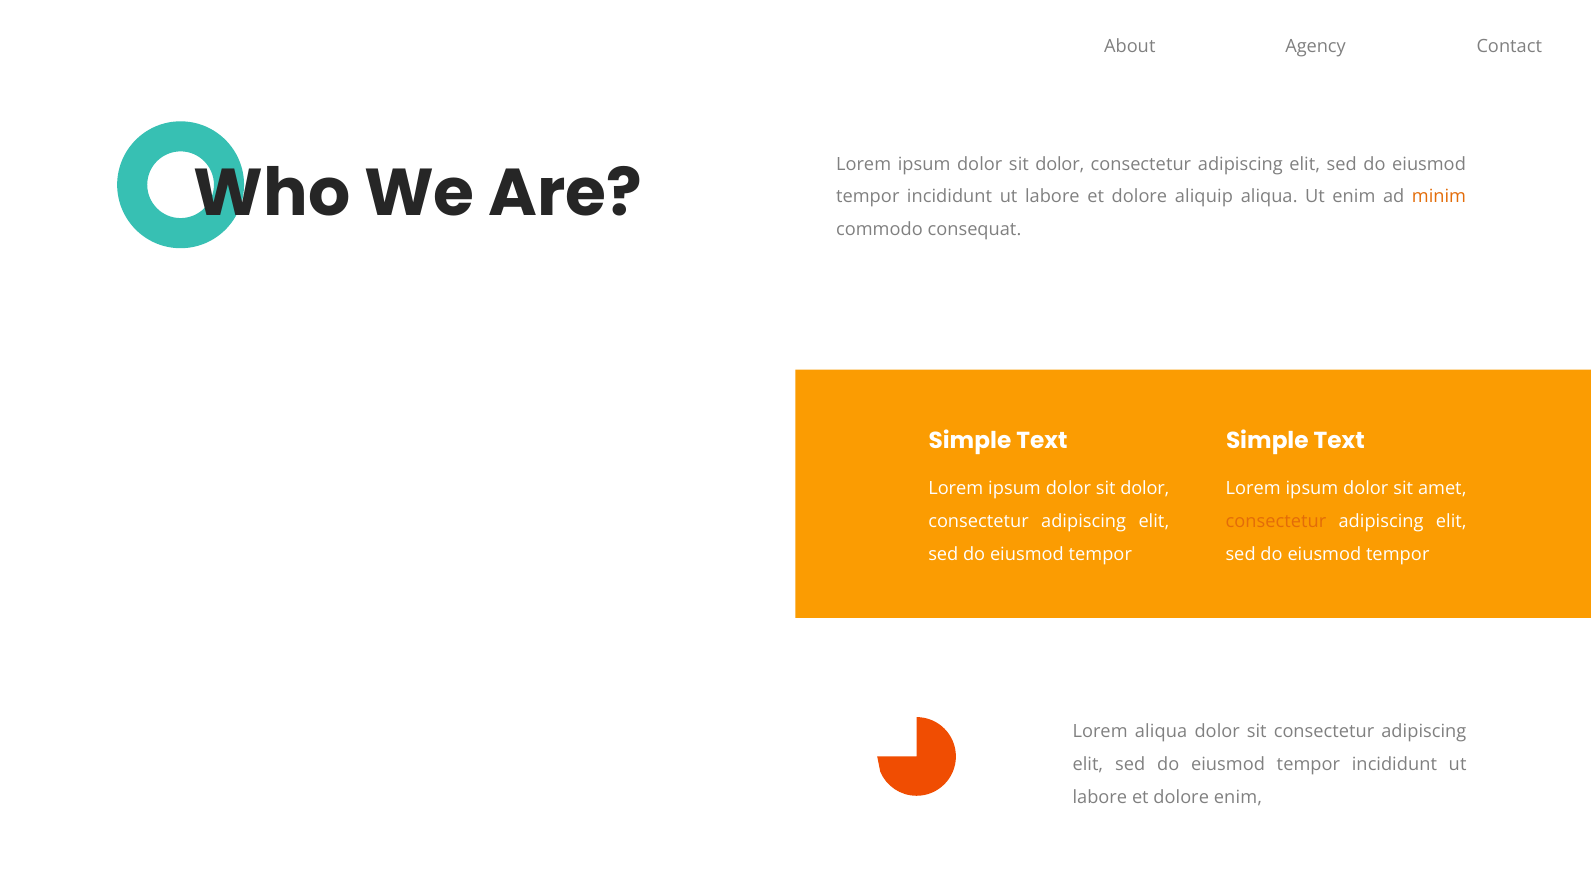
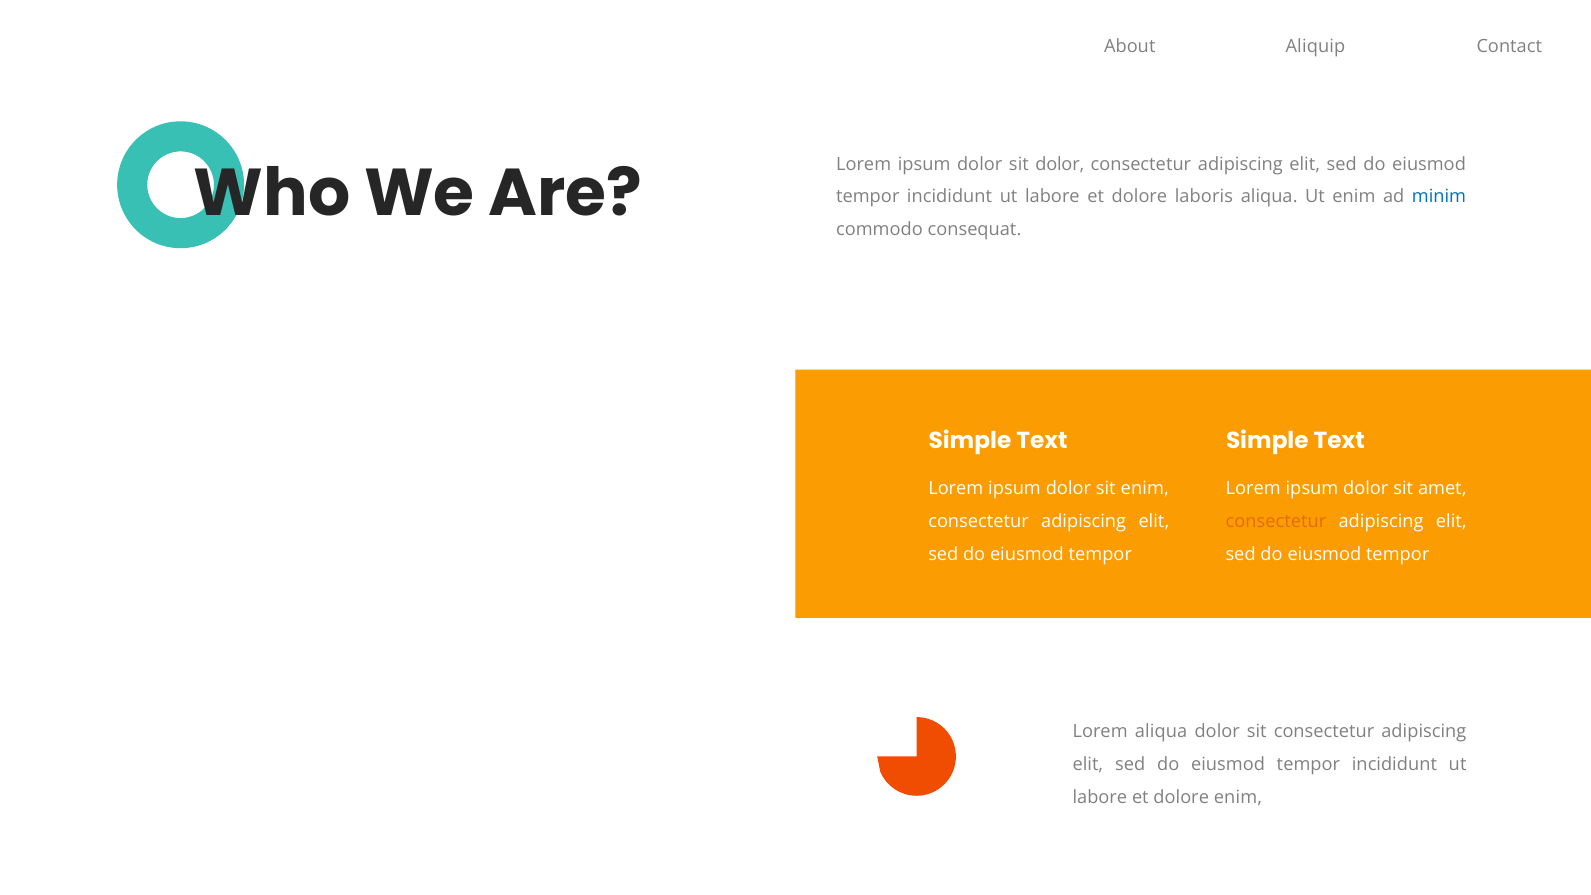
Agency: Agency -> Aliquip
aliquip: aliquip -> laboris
minim colour: orange -> blue
dolor at (1145, 489): dolor -> enim
